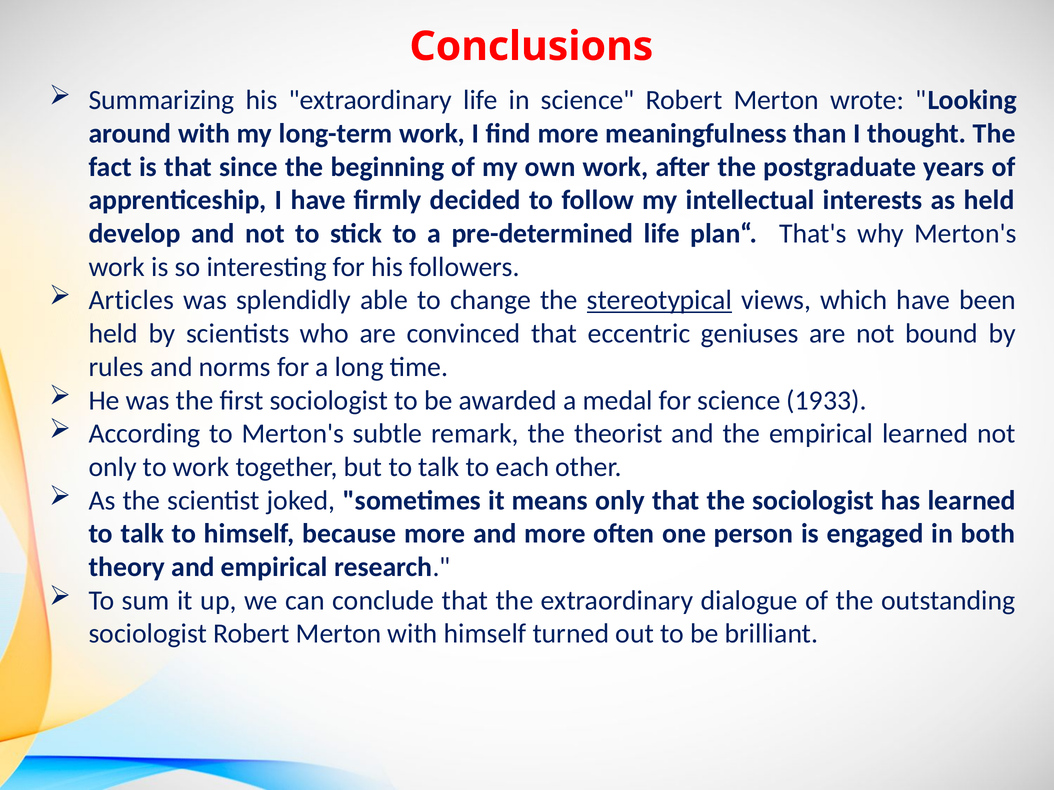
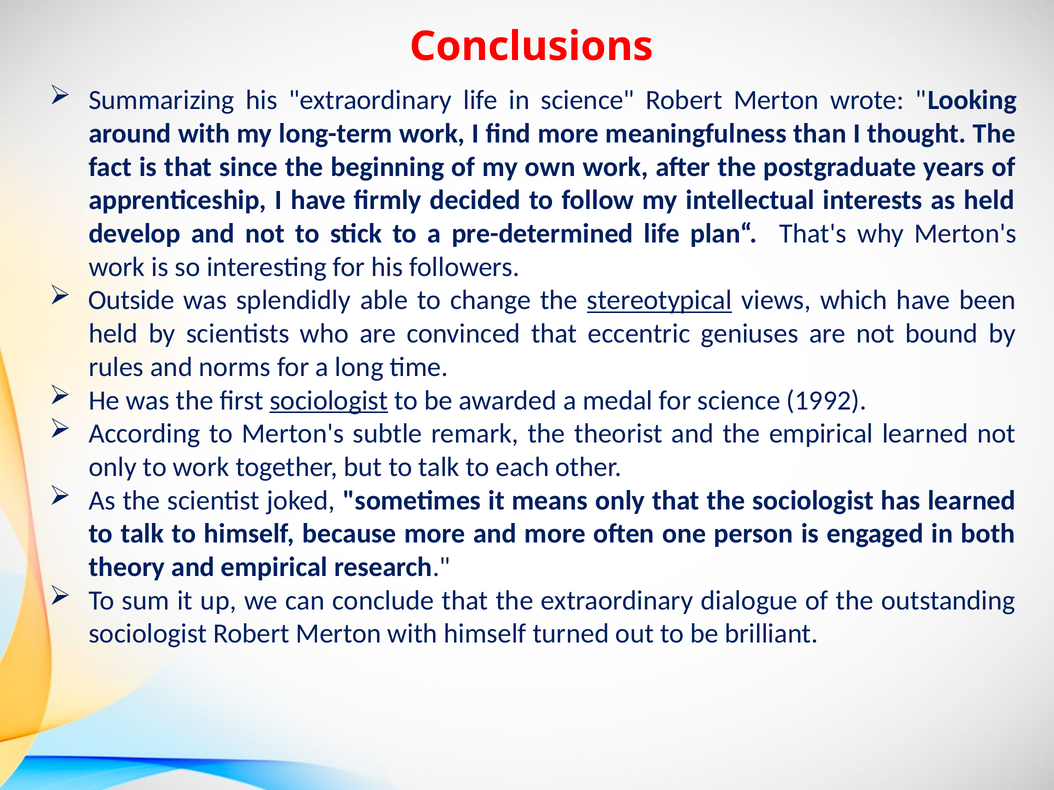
Articles: Articles -> Outside
sociologist at (329, 401) underline: none -> present
1933: 1933 -> 1992
